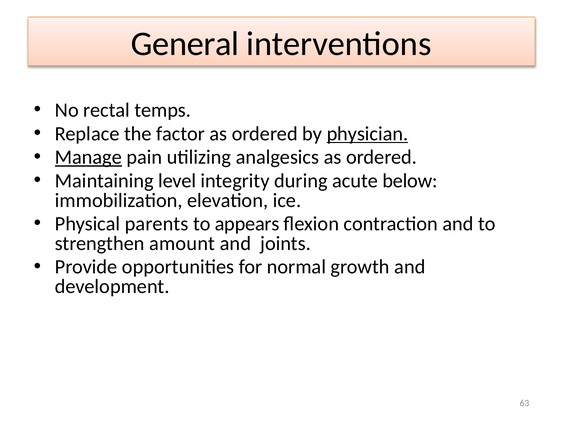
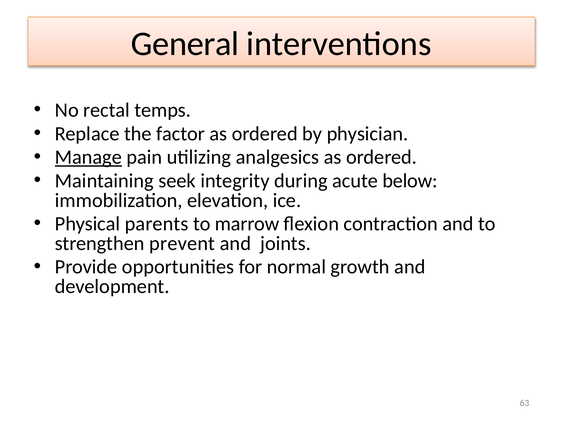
physician underline: present -> none
level: level -> seek
appears: appears -> marrow
amount: amount -> prevent
